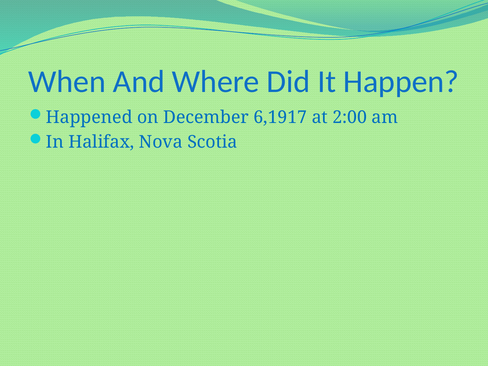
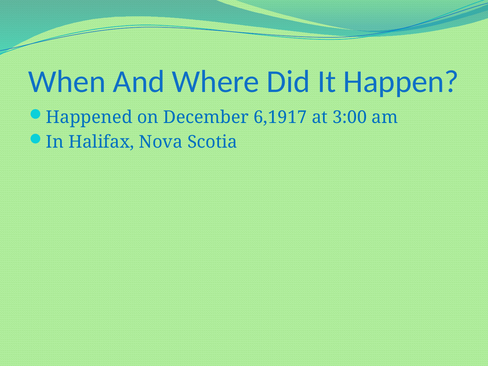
2:00: 2:00 -> 3:00
